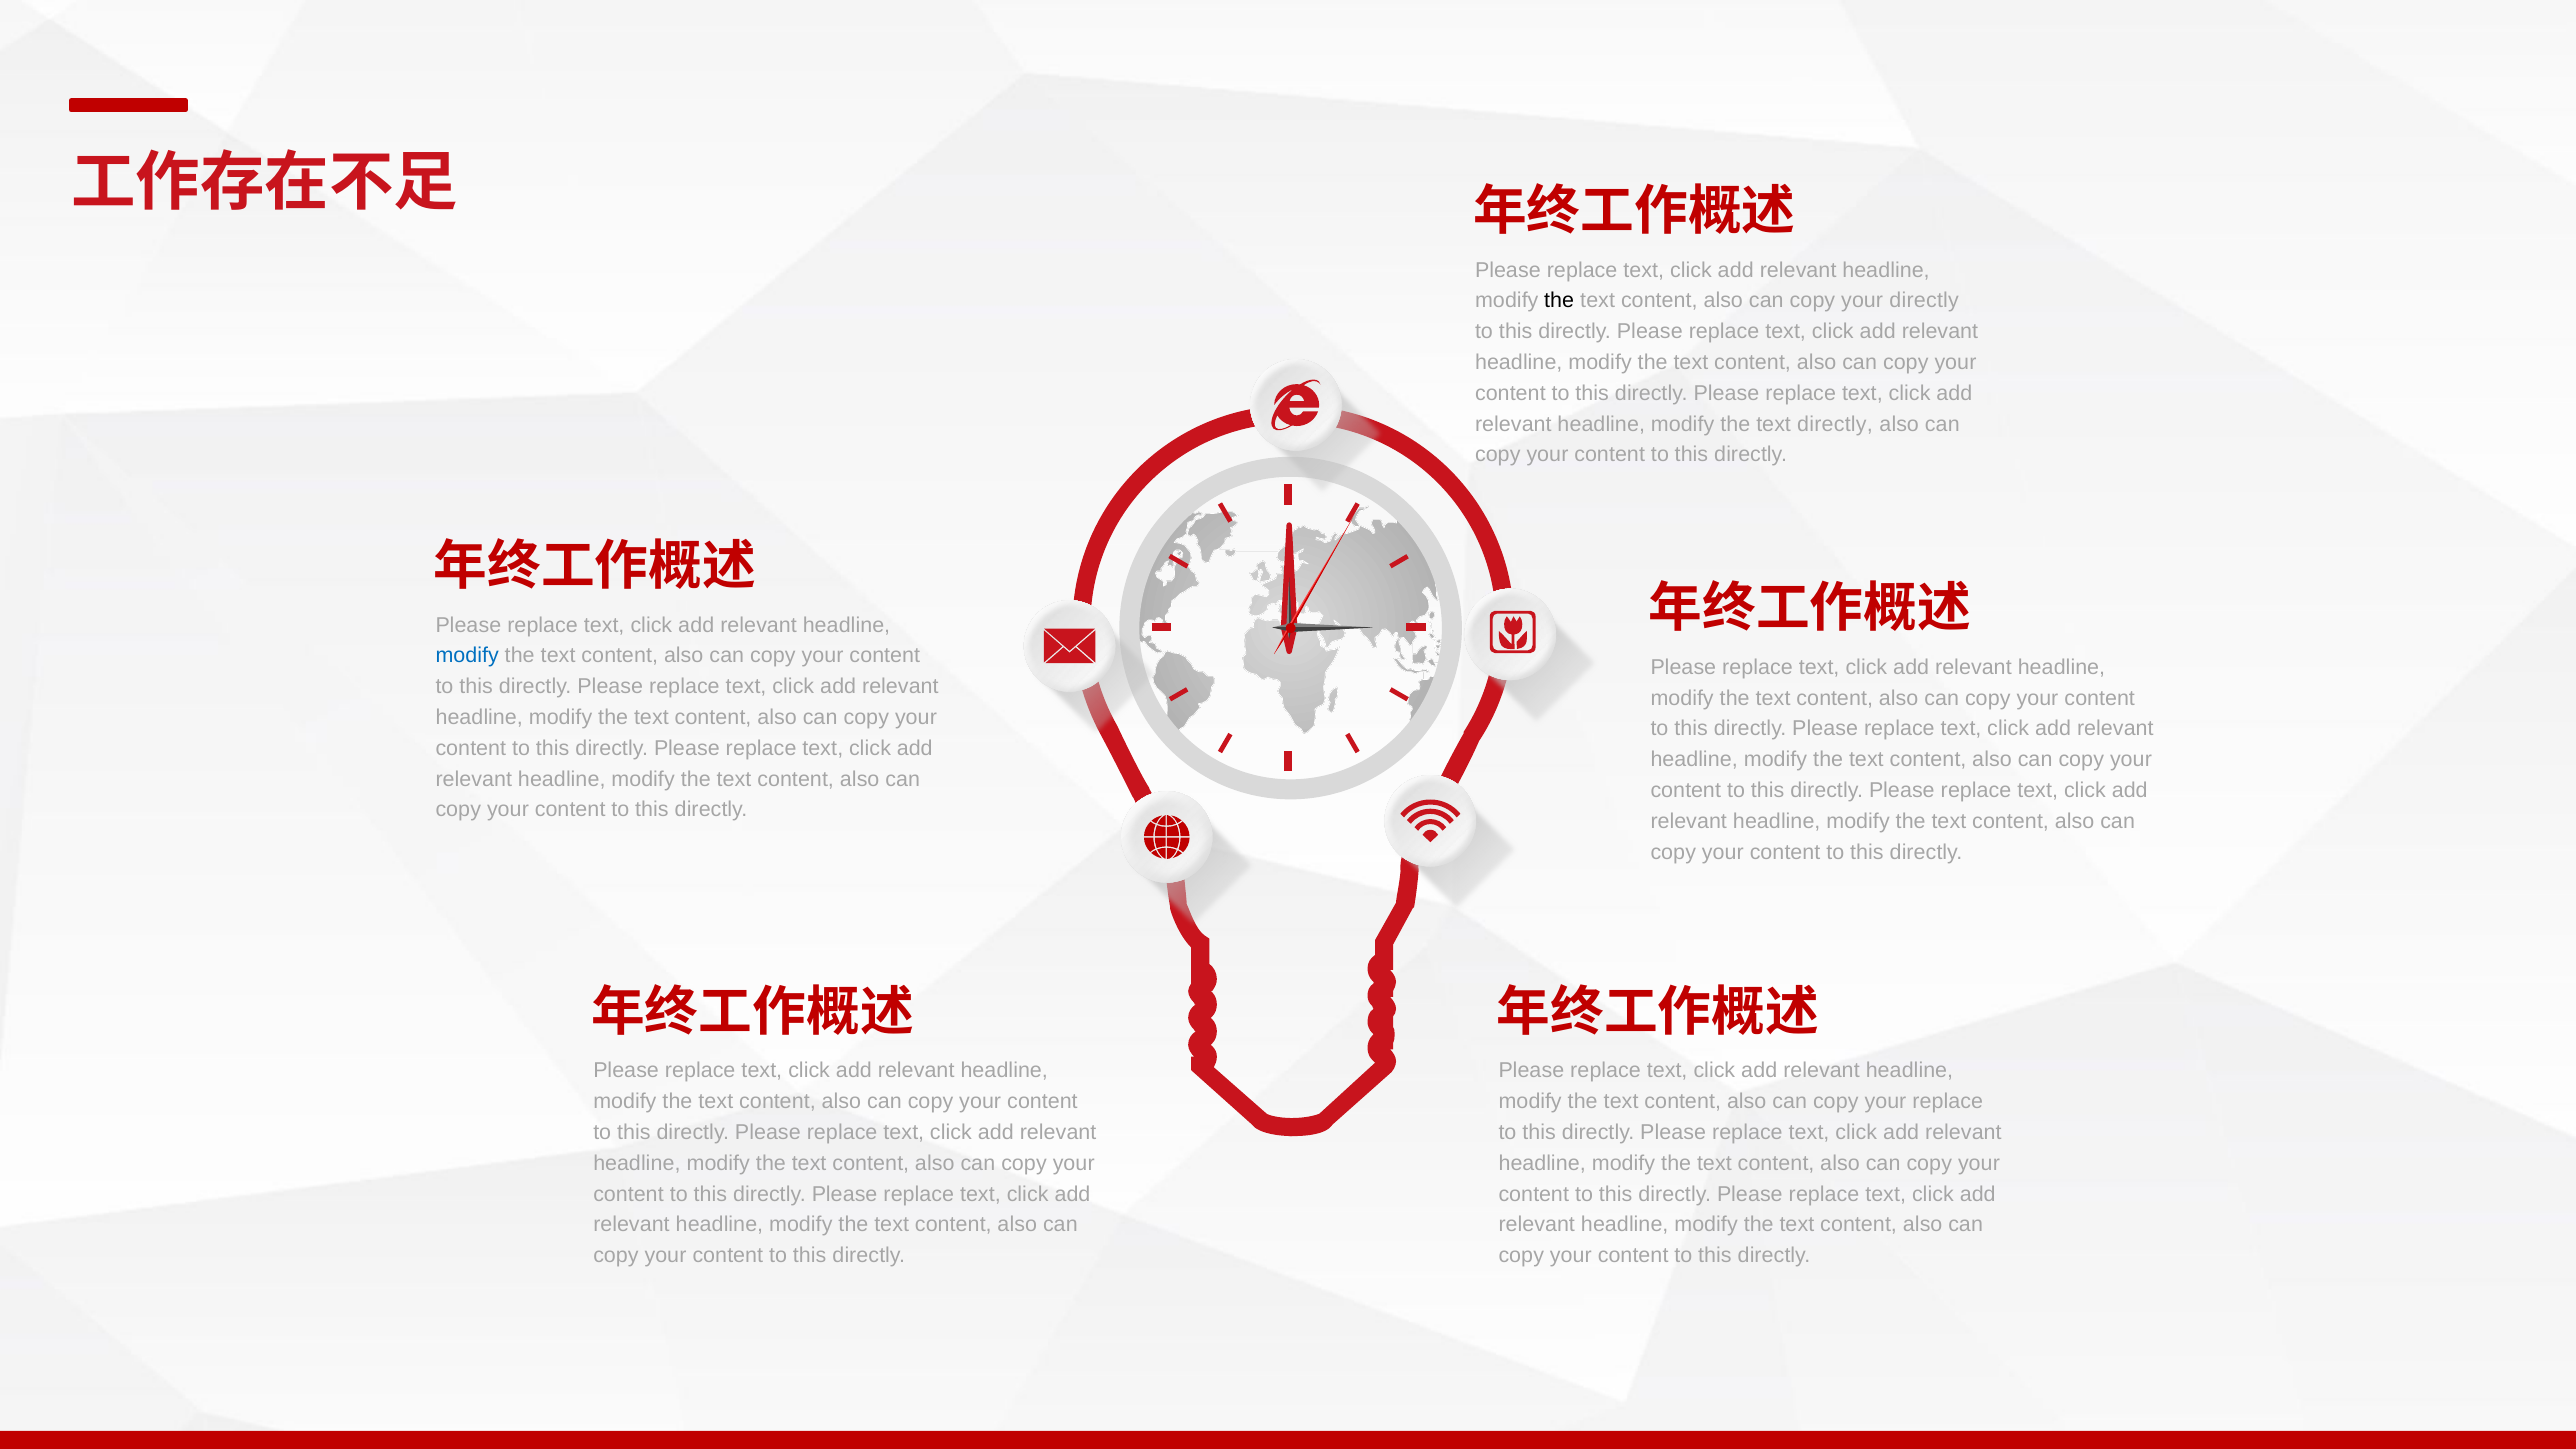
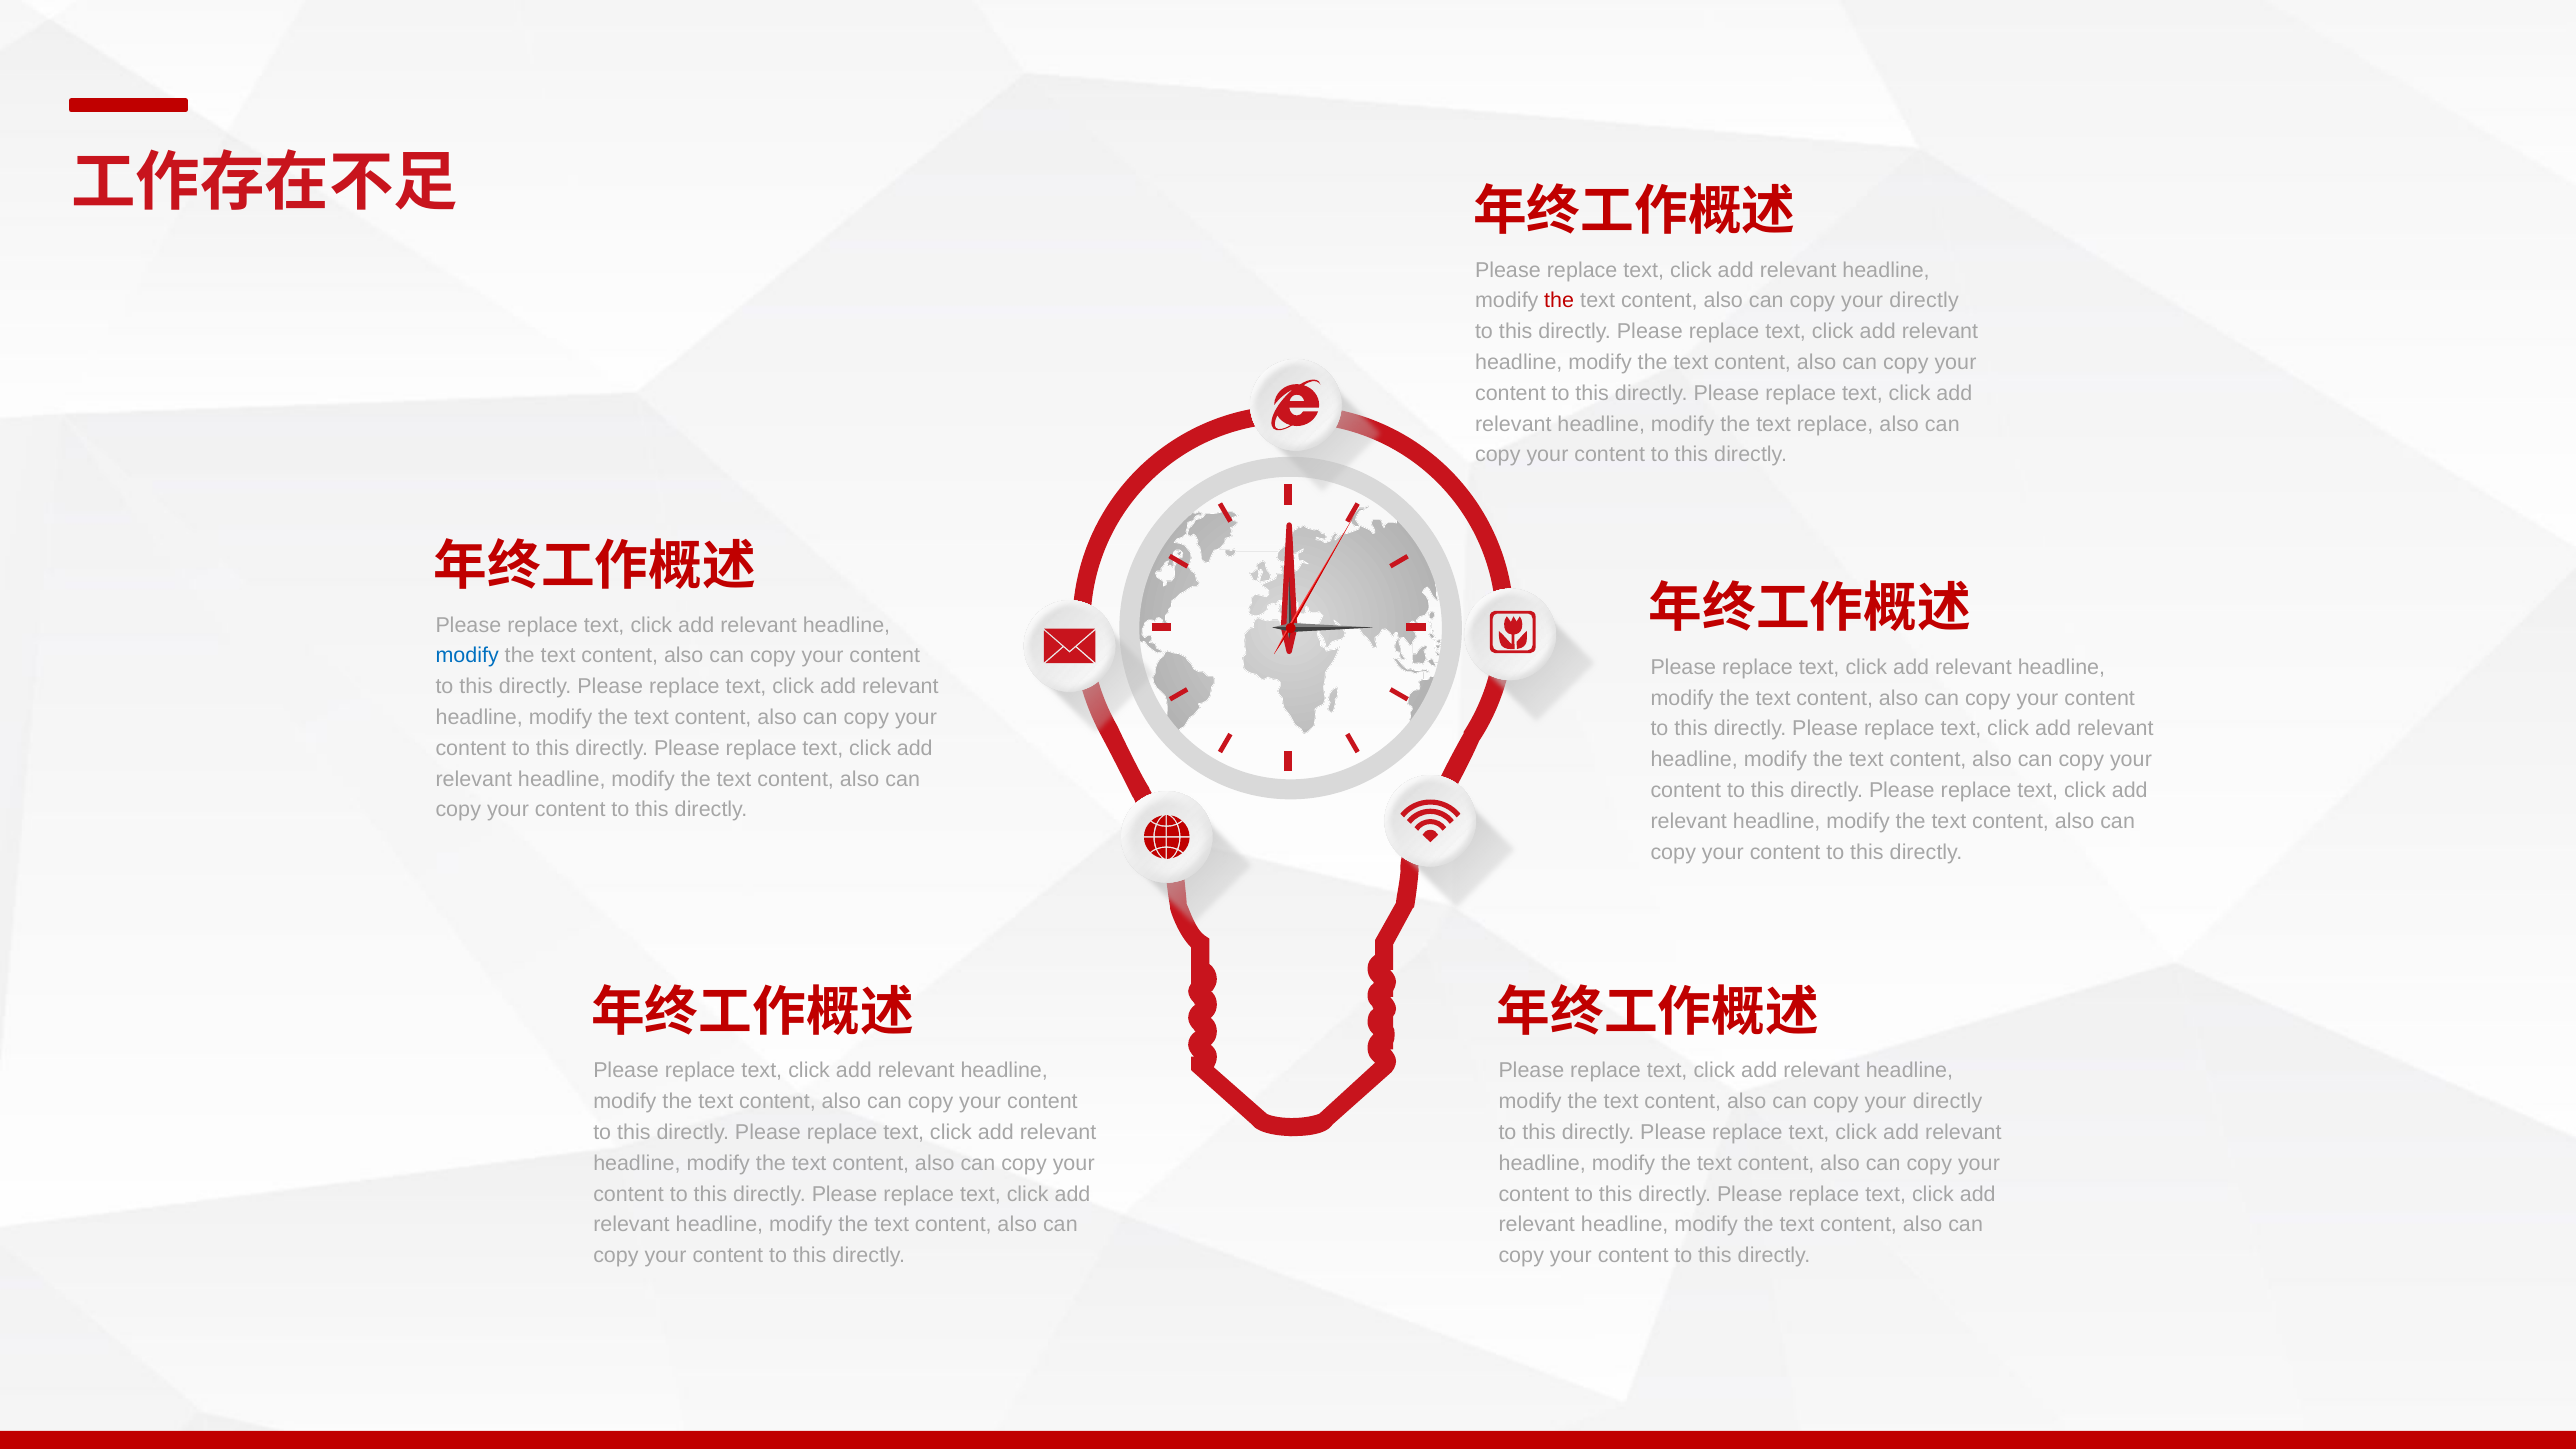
the at (1559, 301) colour: black -> red
text directly: directly -> replace
replace at (1948, 1102): replace -> directly
